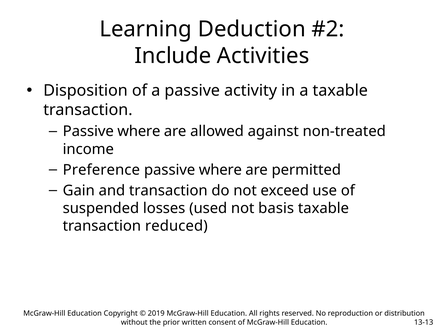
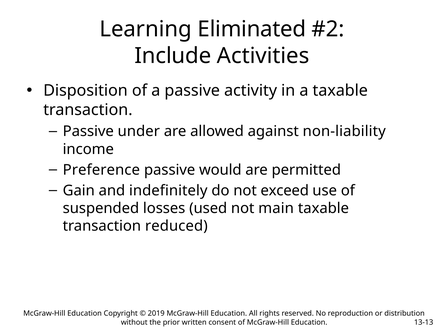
Deduction: Deduction -> Eliminated
where at (139, 131): where -> under
non-treated: non-treated -> non-liability
where at (220, 170): where -> would
and transaction: transaction -> indefinitely
basis: basis -> main
